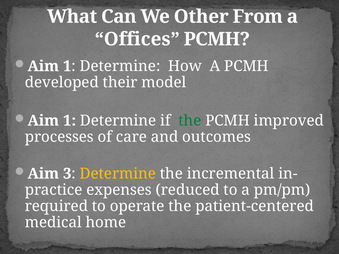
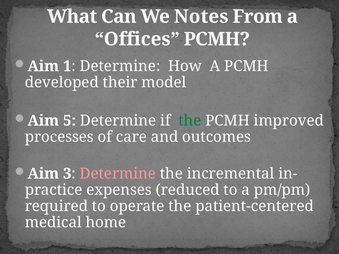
Other: Other -> Notes
1 at (69, 121): 1 -> 5
Determine at (118, 174) colour: yellow -> pink
